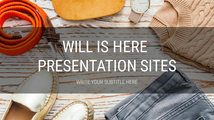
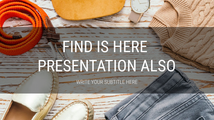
WILL: WILL -> FIND
SITES: SITES -> ALSO
